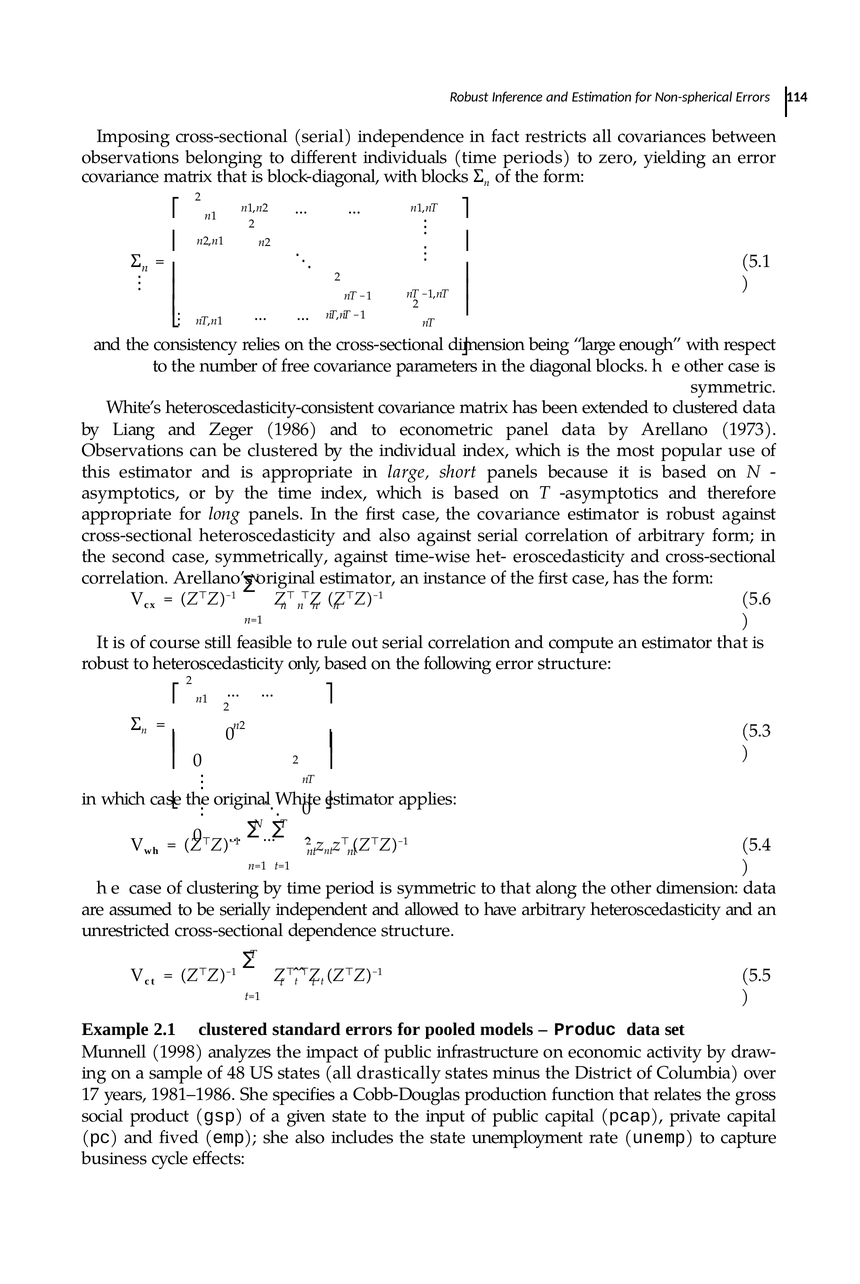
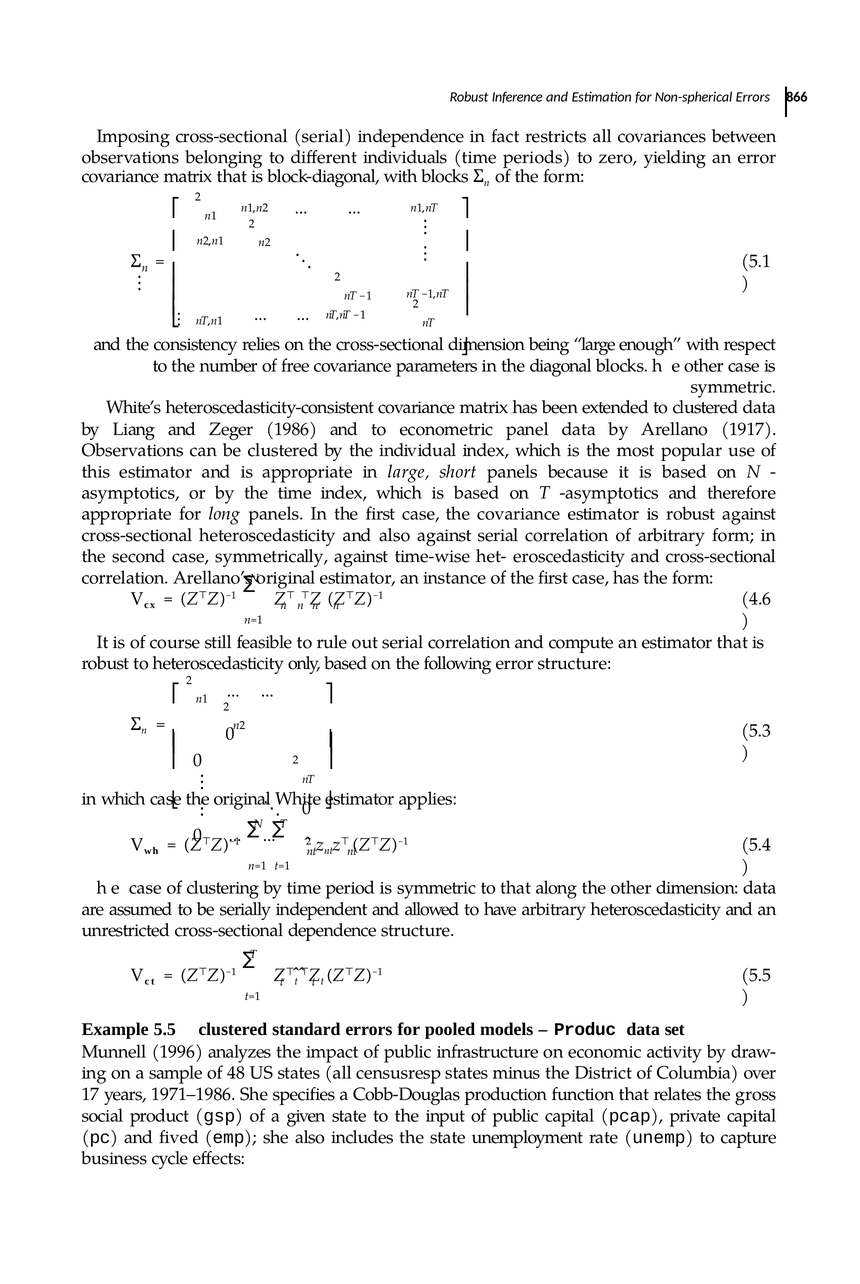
114: 114 -> 866
1973: 1973 -> 1917
5.6: 5.6 -> 4.6
Example 2.1: 2.1 -> 5.5
1998: 1998 -> 1996
drastically: drastically -> censusresp
1981–1986: 1981–1986 -> 1971–1986
